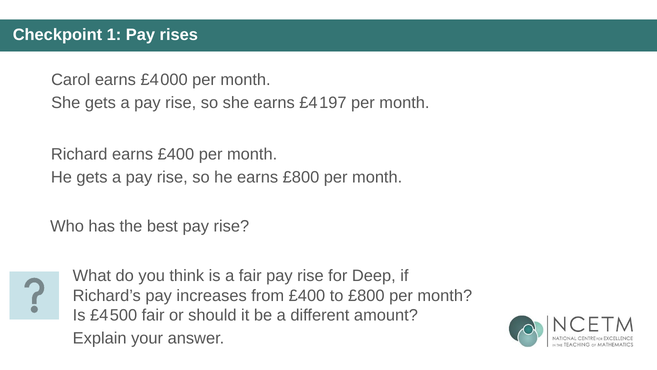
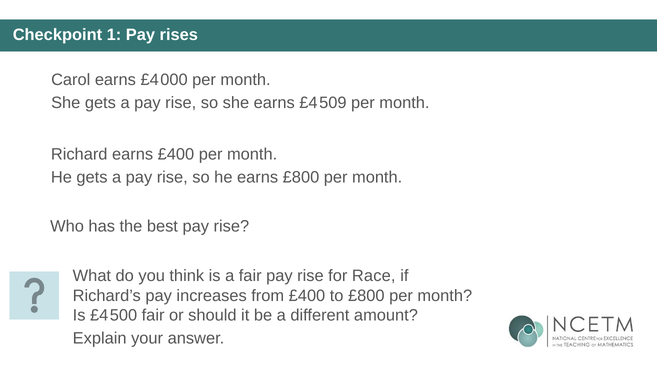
197: 197 -> 509
Deep: Deep -> Race
